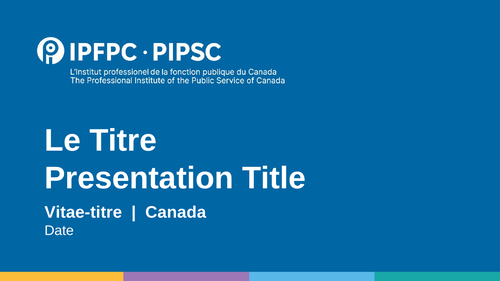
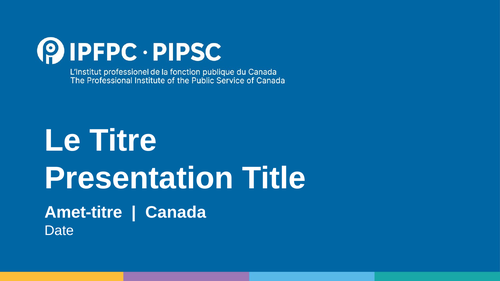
Vitae-titre: Vitae-titre -> Amet-titre
